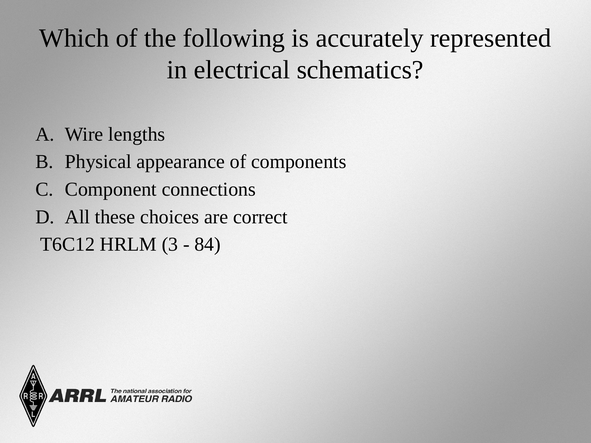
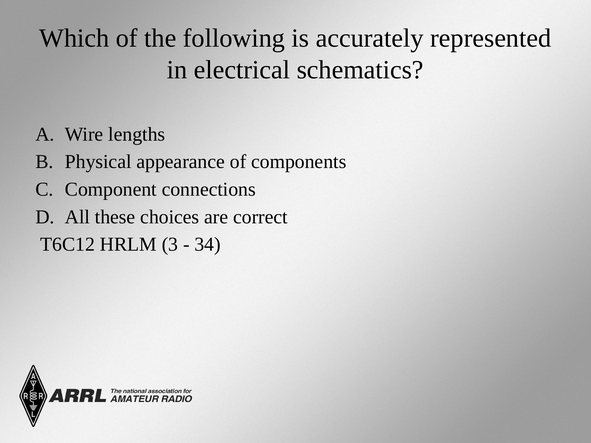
84: 84 -> 34
